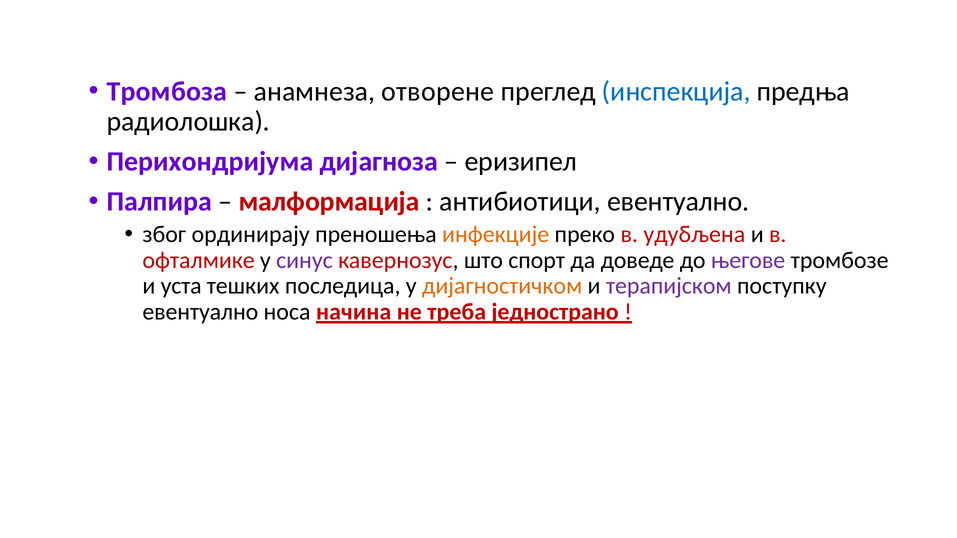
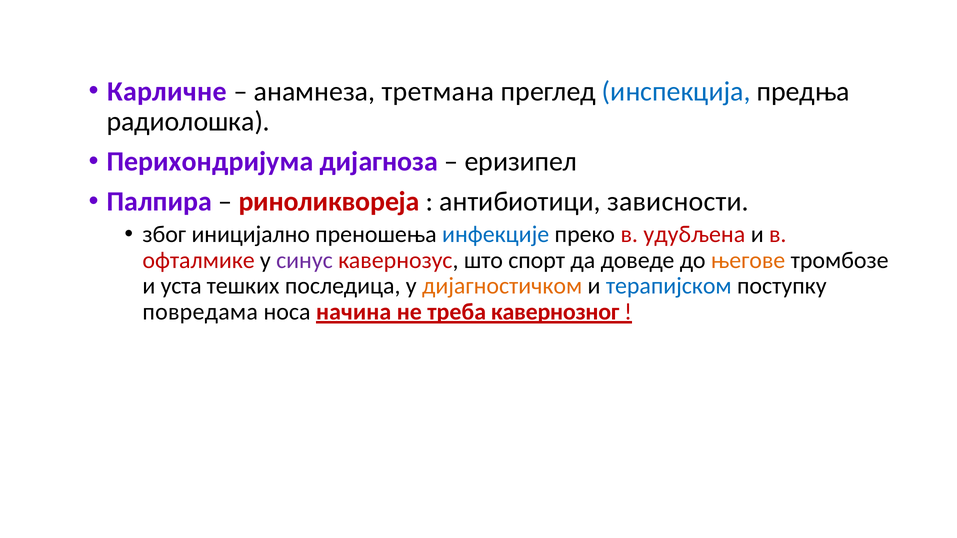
Тромбоза: Тромбоза -> Карличне
отворене: отворене -> третмана
малформација: малформација -> риноликвореја
антибиотици евентуално: евентуално -> зависности
ординирају: ординирају -> иницијално
инфекције colour: orange -> blue
његове colour: purple -> orange
терапијском colour: purple -> blue
евентуално at (200, 312): евентуално -> повредама
једнострано: једнострано -> кавернозног
